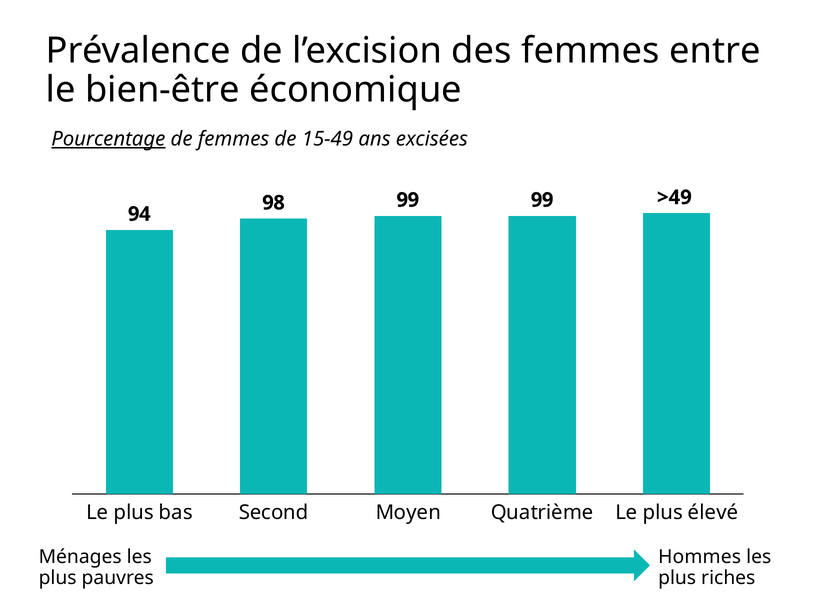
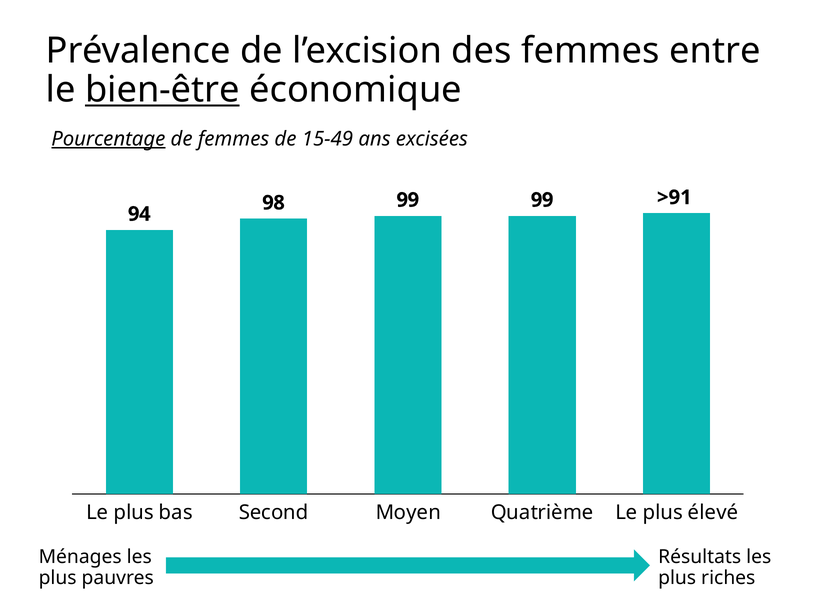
bien-être underline: none -> present
>49: >49 -> >91
Hommes: Hommes -> Résultats
